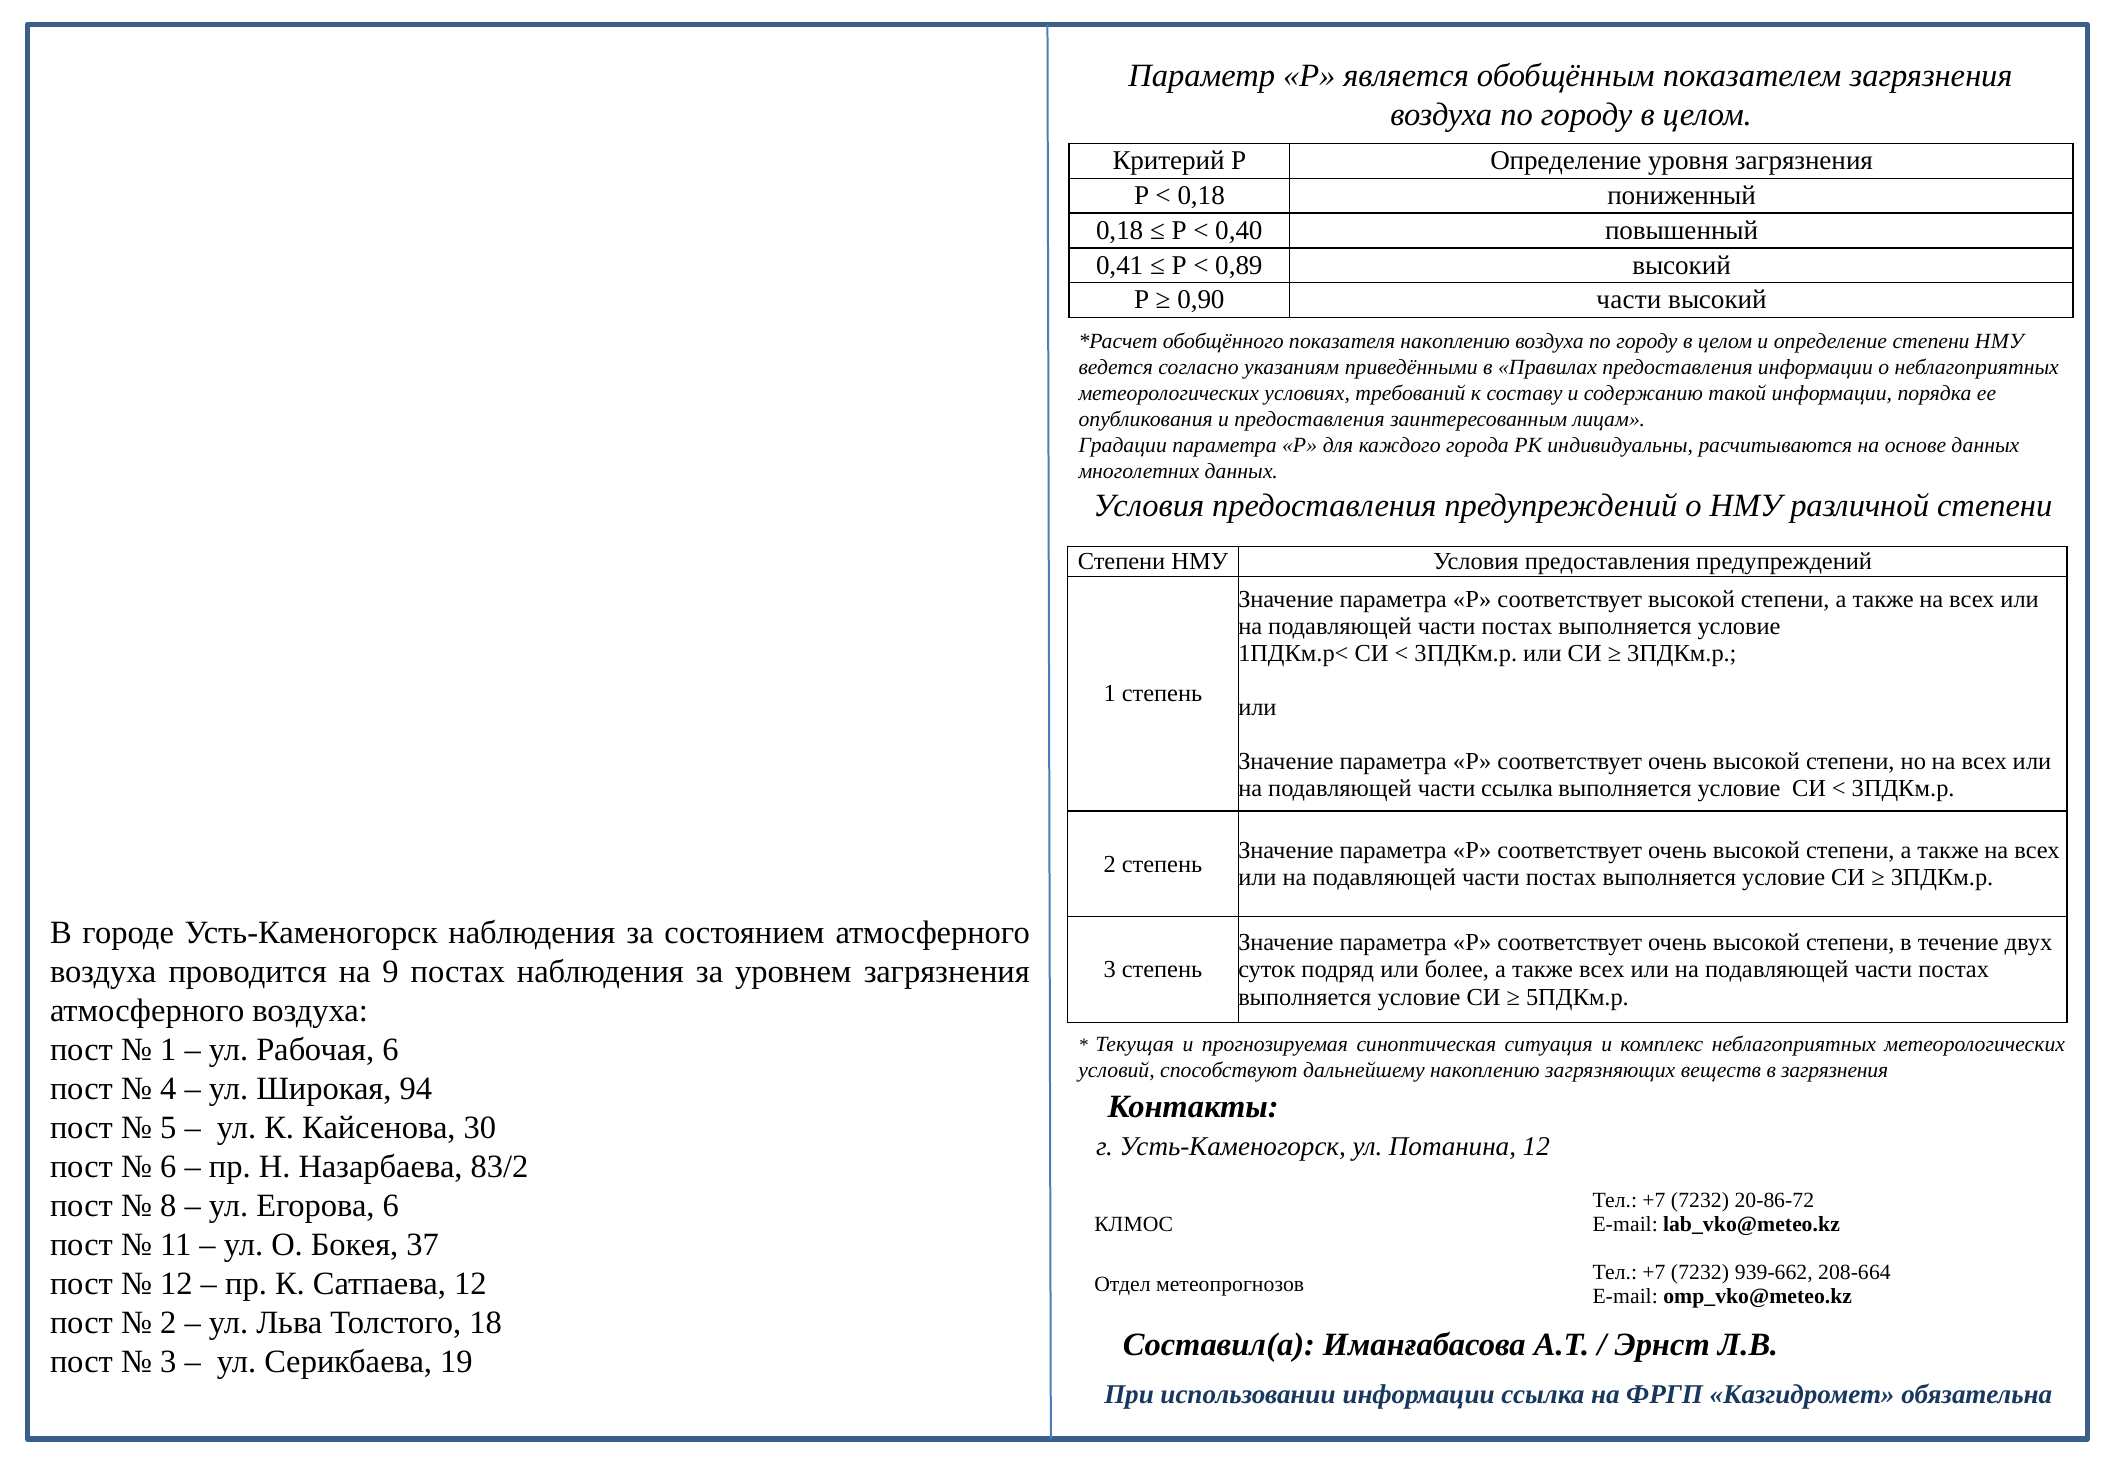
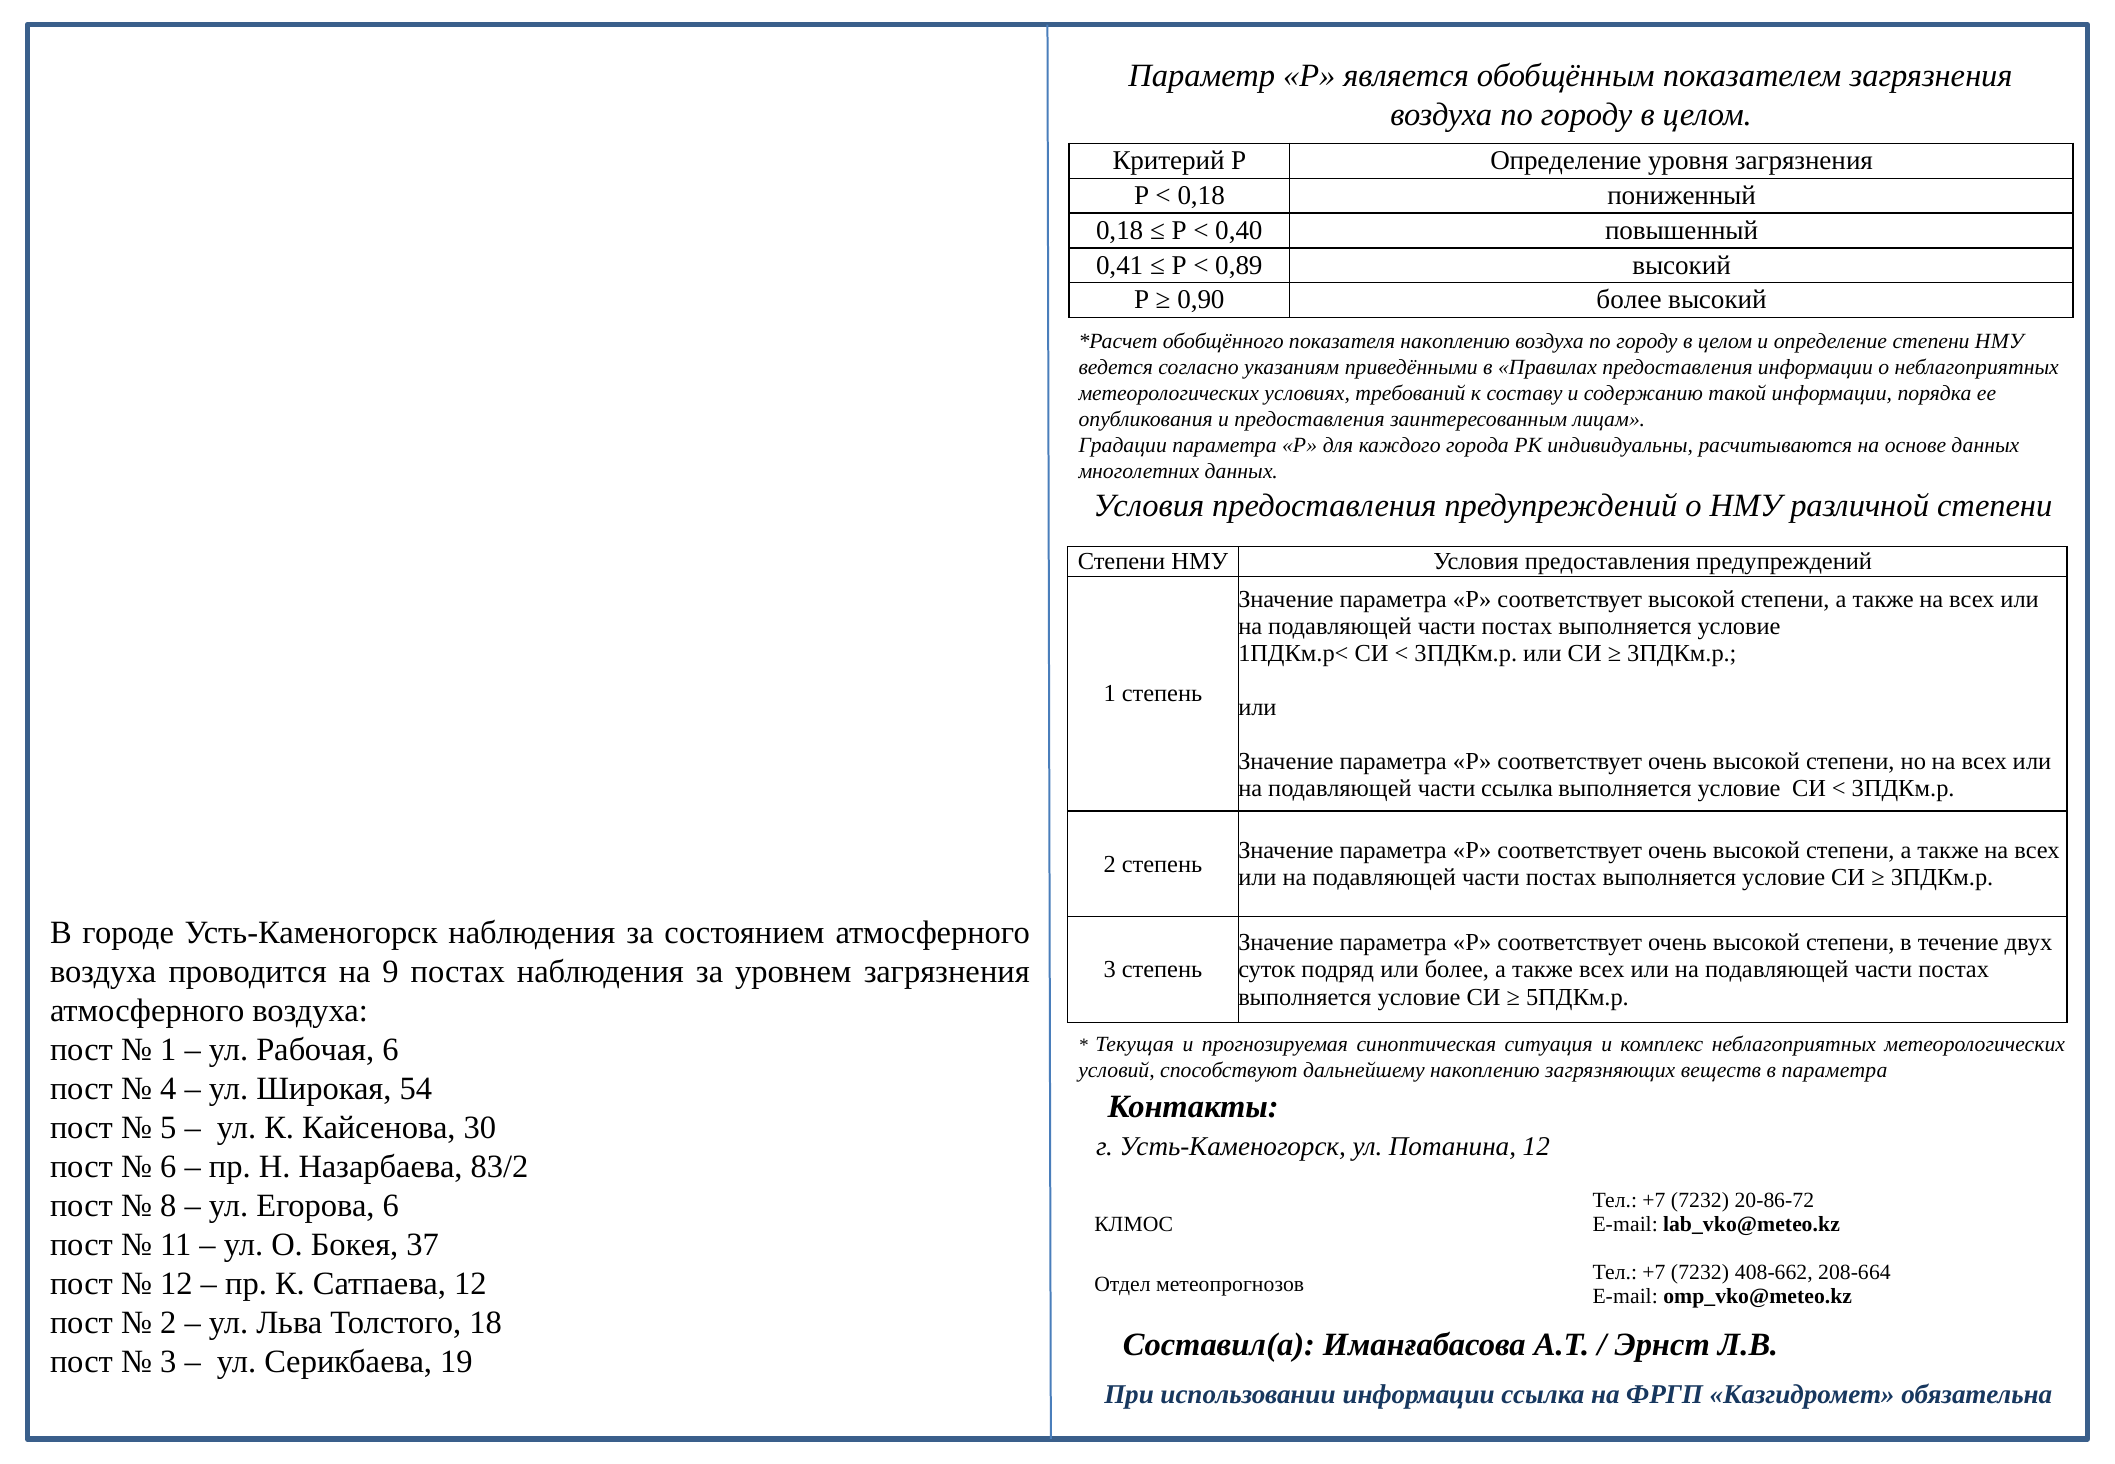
0,90 части: части -> более
в загрязнения: загрязнения -> параметра
94: 94 -> 54
939-662: 939-662 -> 408-662
